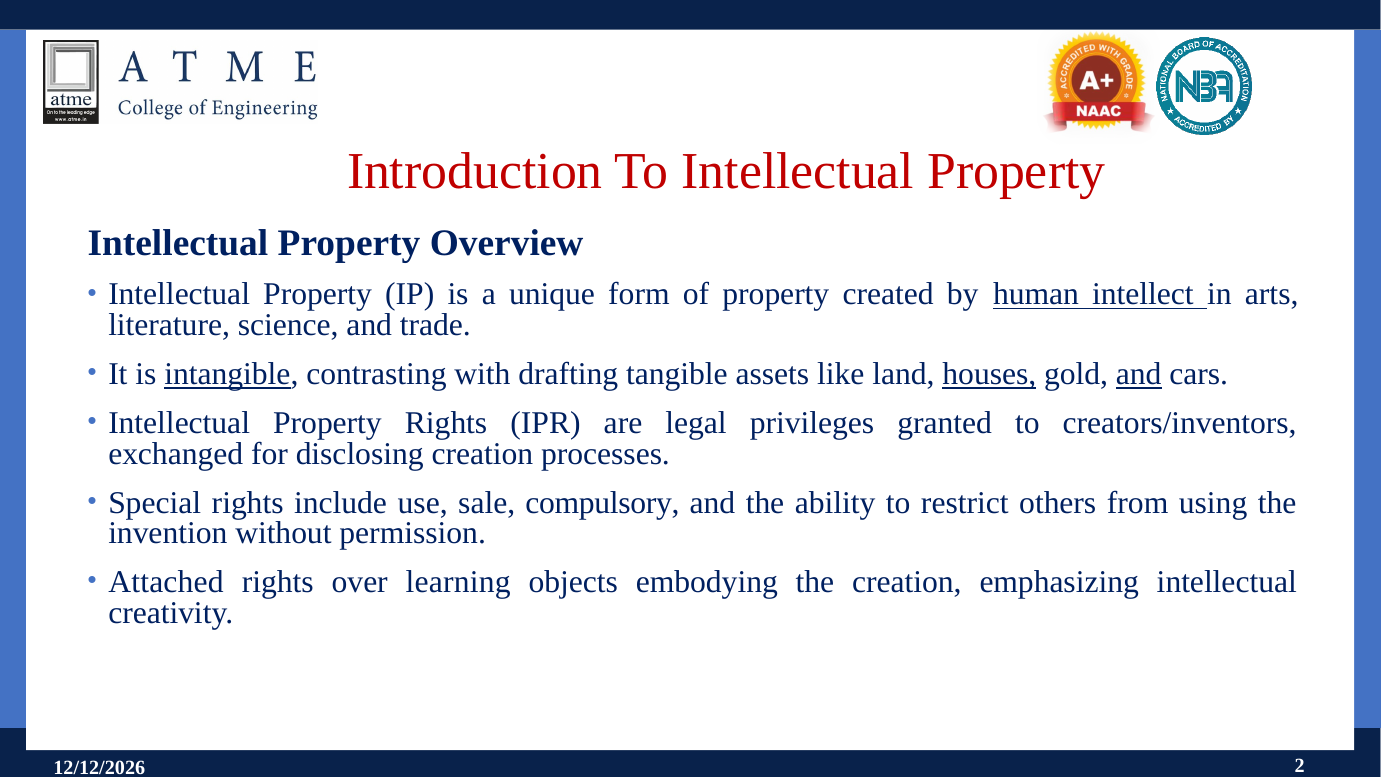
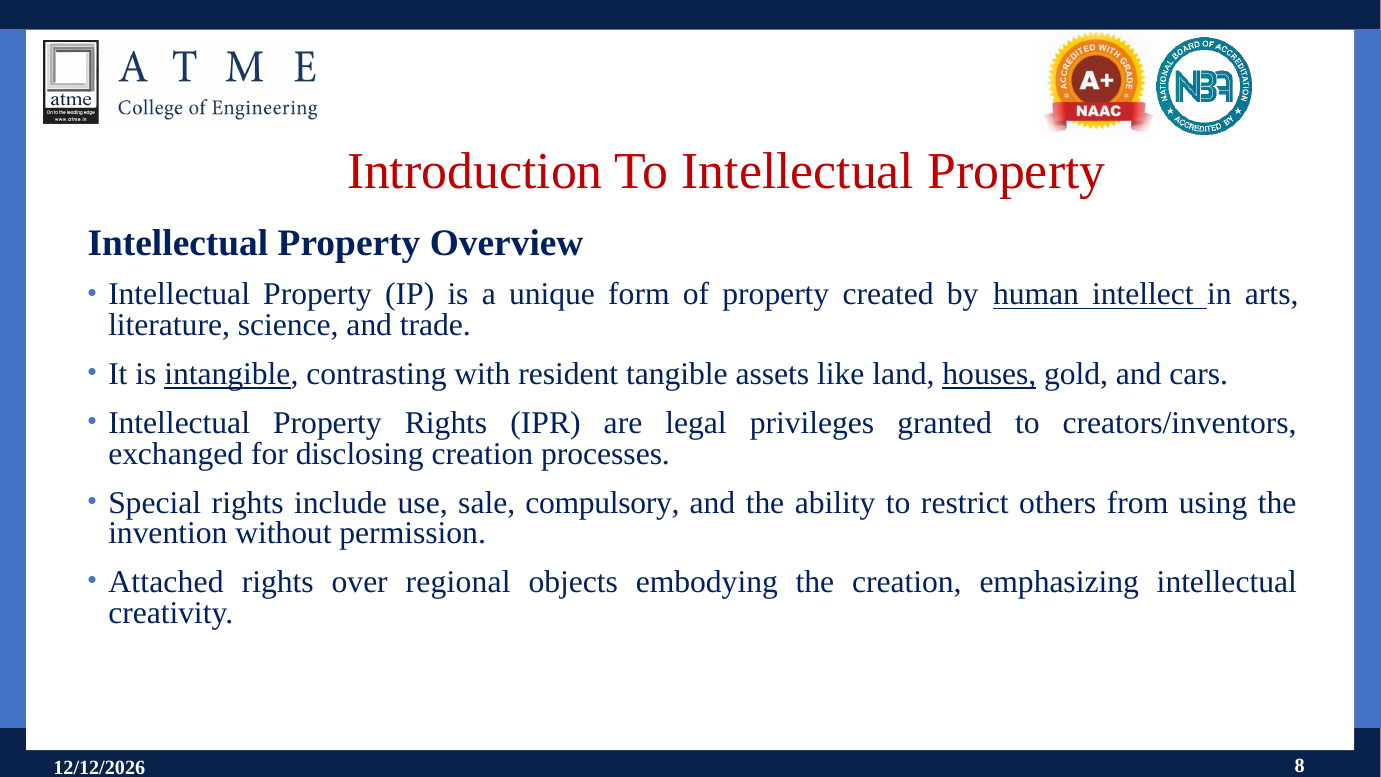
drafting: drafting -> resident
and at (1139, 374) underline: present -> none
learning: learning -> regional
2: 2 -> 8
